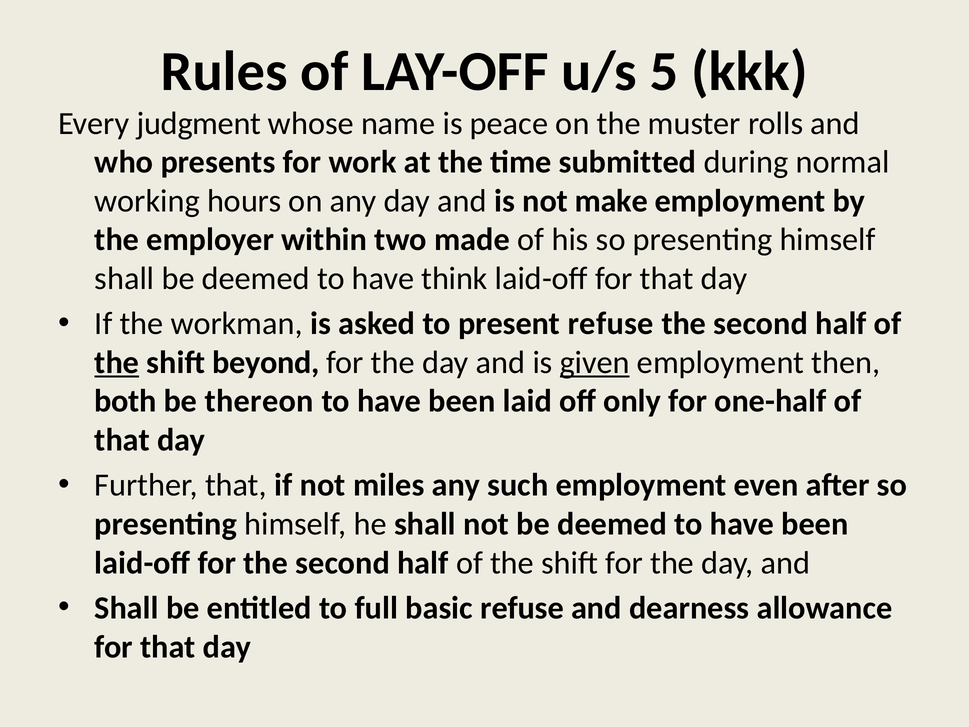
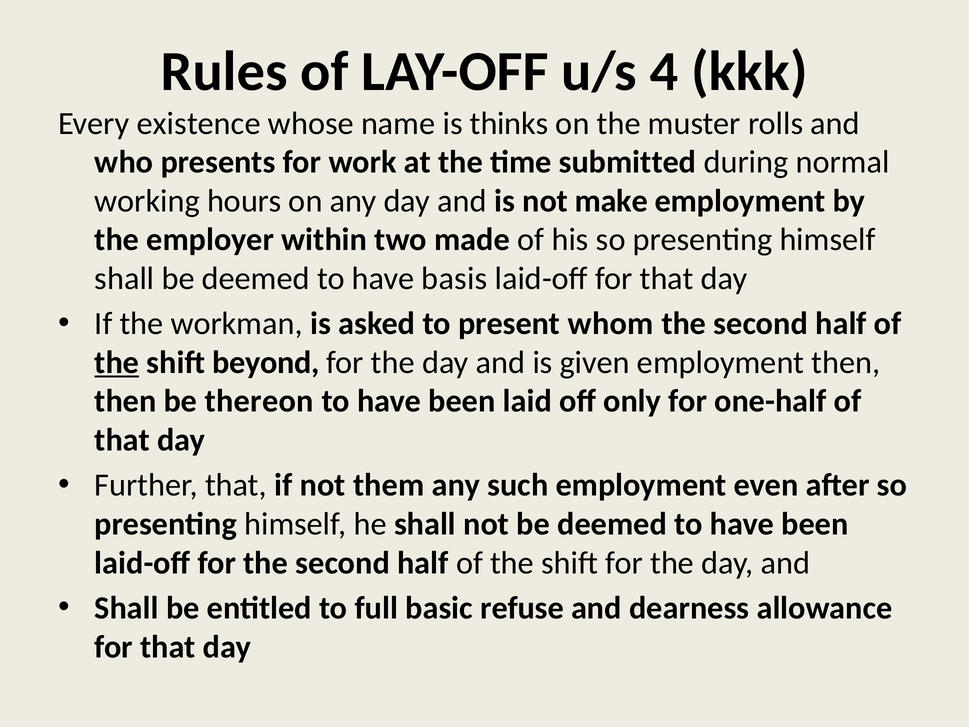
5: 5 -> 4
judgment: judgment -> existence
peace: peace -> thinks
think: think -> basis
present refuse: refuse -> whom
given underline: present -> none
both at (126, 401): both -> then
miles: miles -> them
